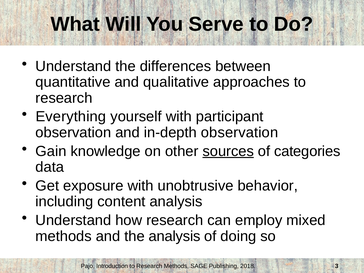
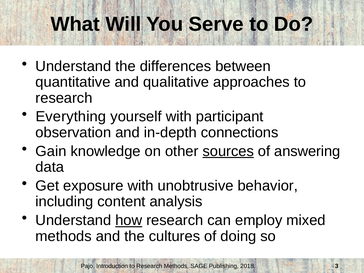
in-depth observation: observation -> connections
categories: categories -> answering
how underline: none -> present
the analysis: analysis -> cultures
